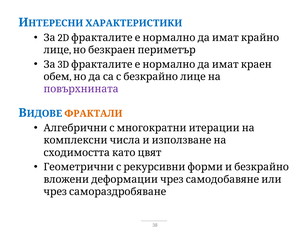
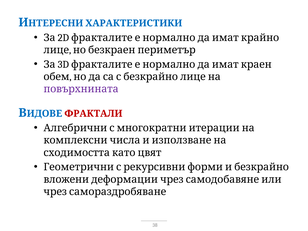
ФРАКТАЛИ colour: orange -> red
